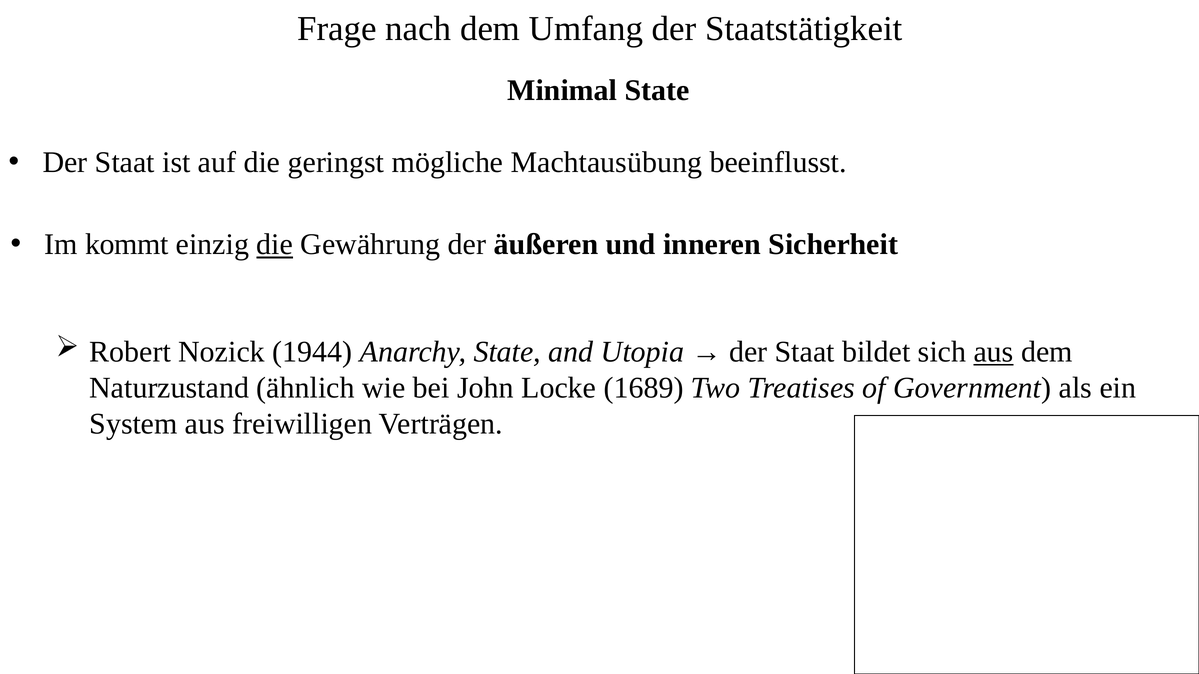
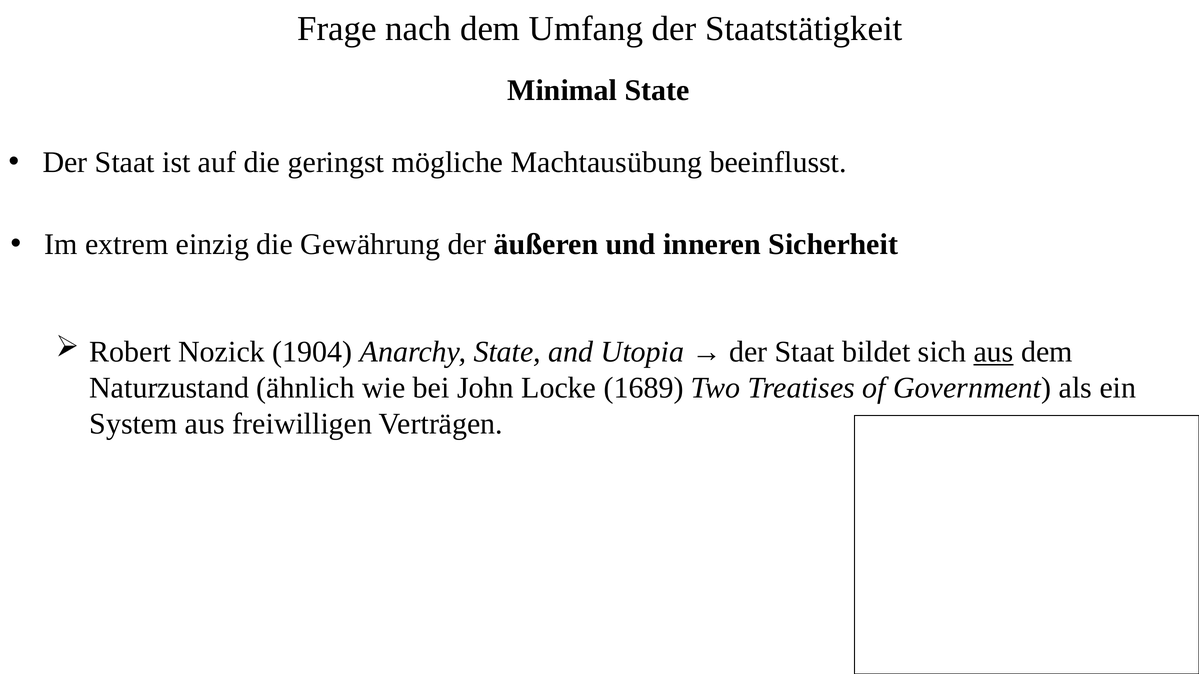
kommt: kommt -> extrem
die at (275, 245) underline: present -> none
1944: 1944 -> 1904
